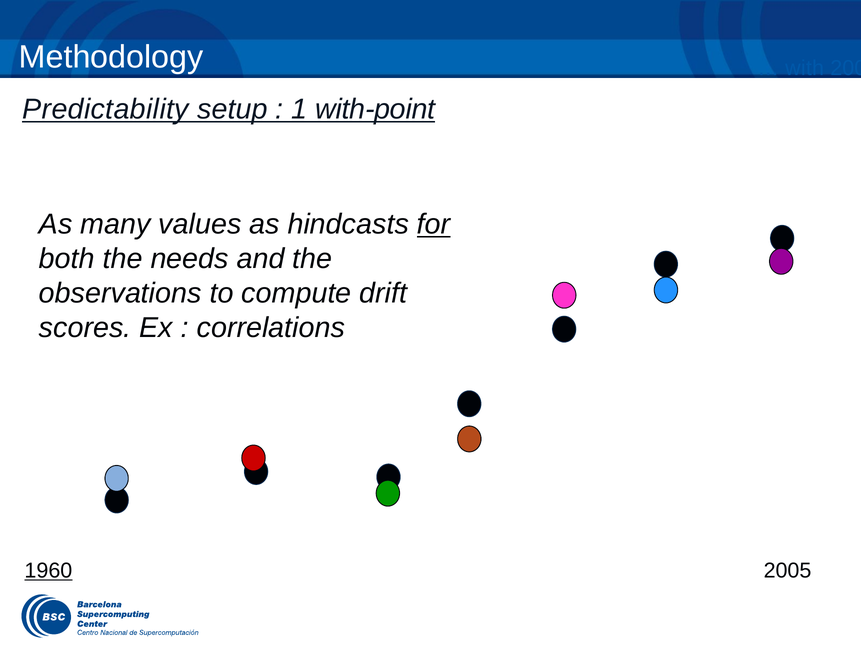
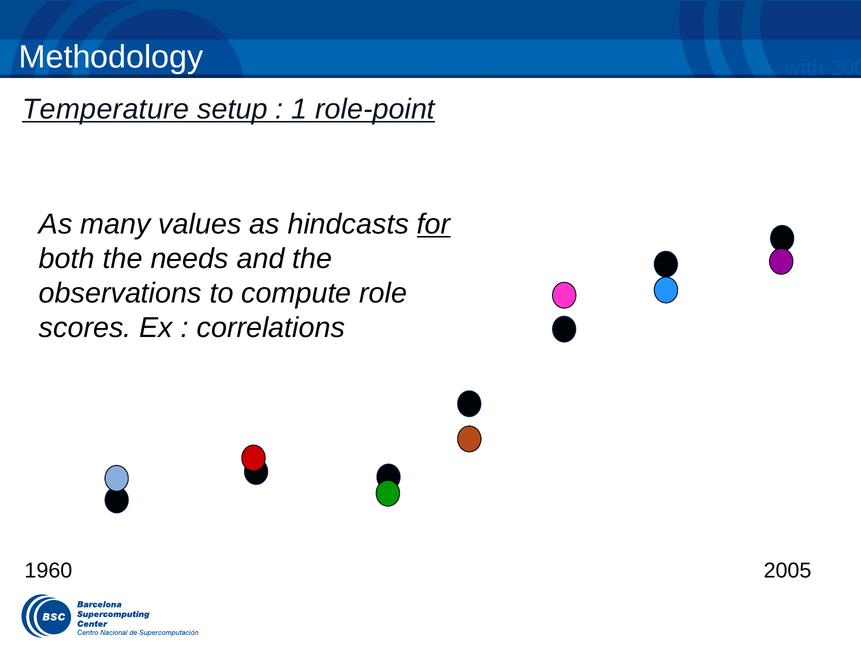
Predictability: Predictability -> Temperature
with-point: with-point -> role-point
drift: drift -> role
1960 underline: present -> none
